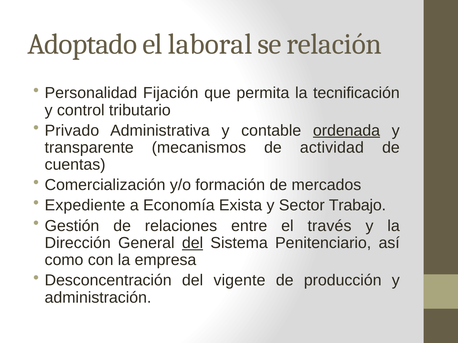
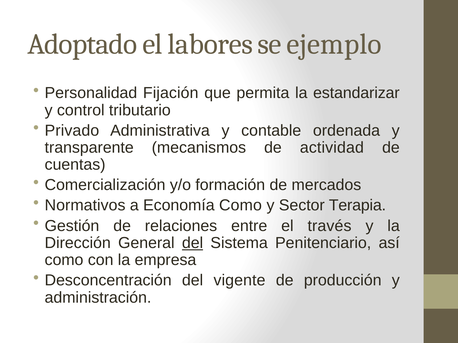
laboral: laboral -> labores
relación: relación -> ejemplo
tecnificación: tecnificación -> estandarizar
ordenada underline: present -> none
Expediente: Expediente -> Normativos
Economía Exista: Exista -> Como
Trabajo: Trabajo -> Terapia
